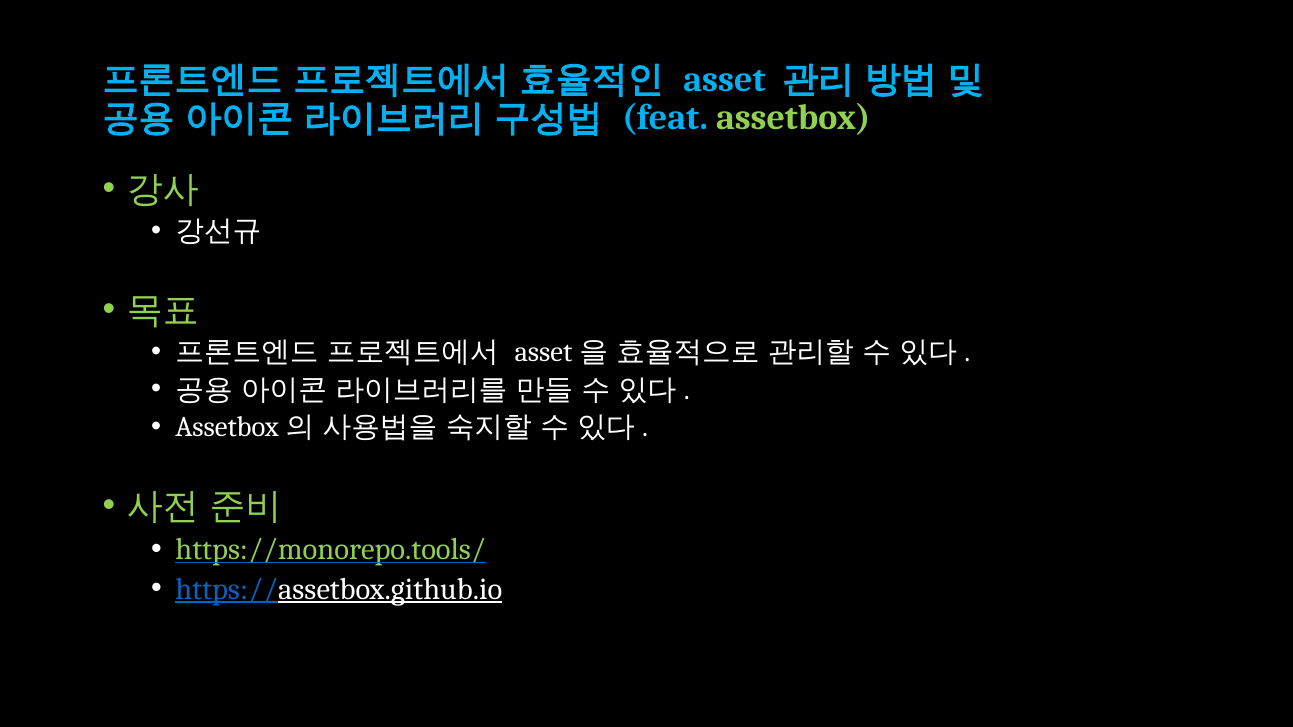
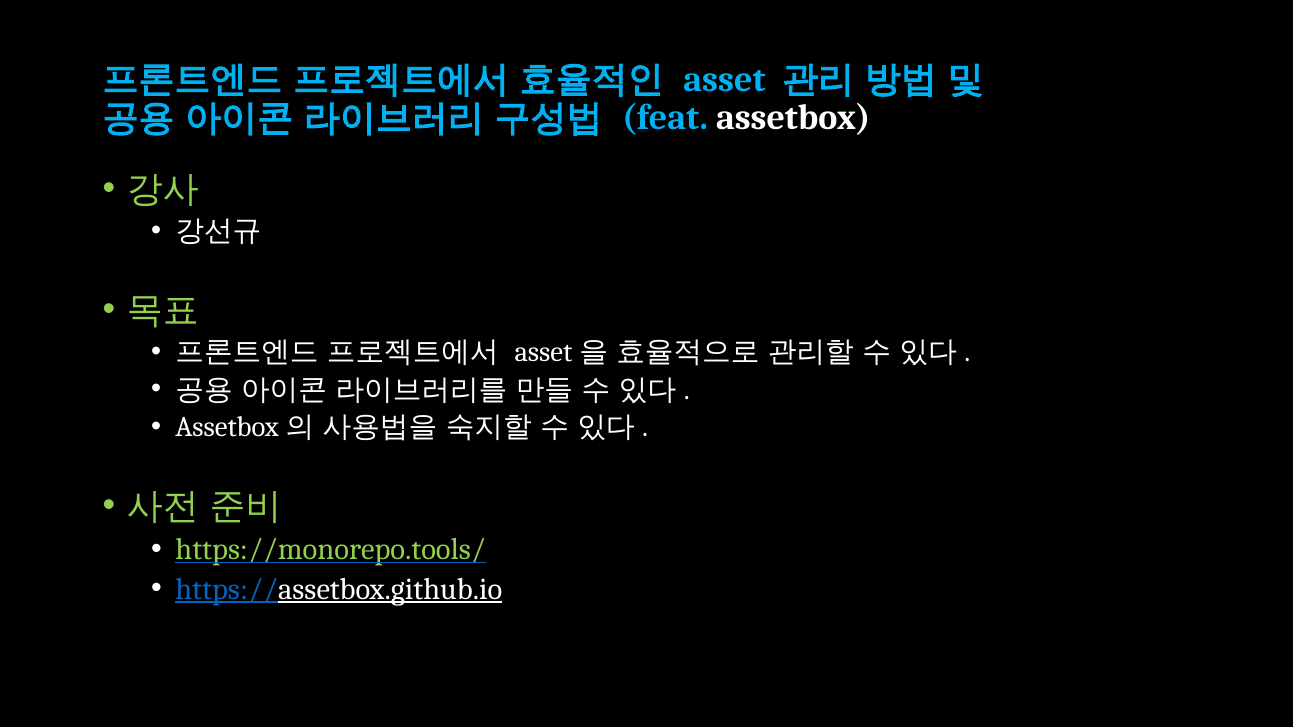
assetbox colour: light green -> white
